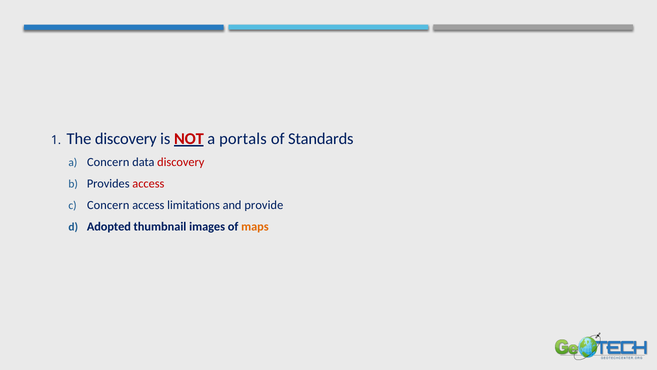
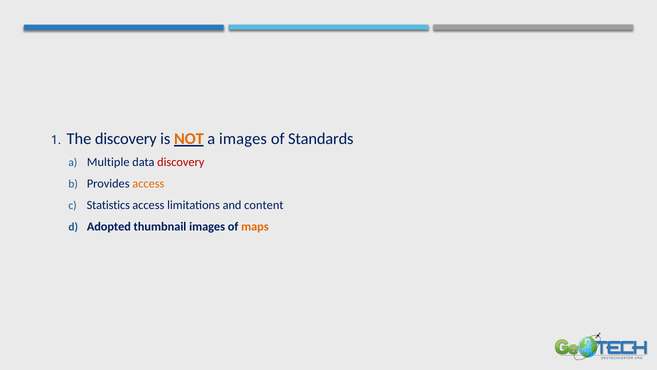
NOT colour: red -> orange
a portals: portals -> images
a Concern: Concern -> Multiple
access at (148, 183) colour: red -> orange
Concern at (108, 205): Concern -> Statistics
provide: provide -> content
